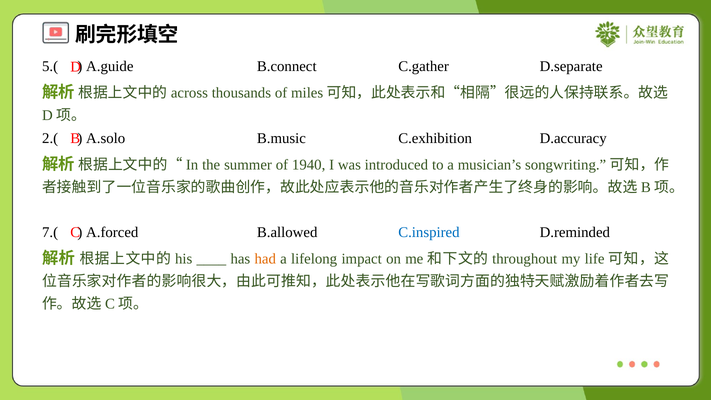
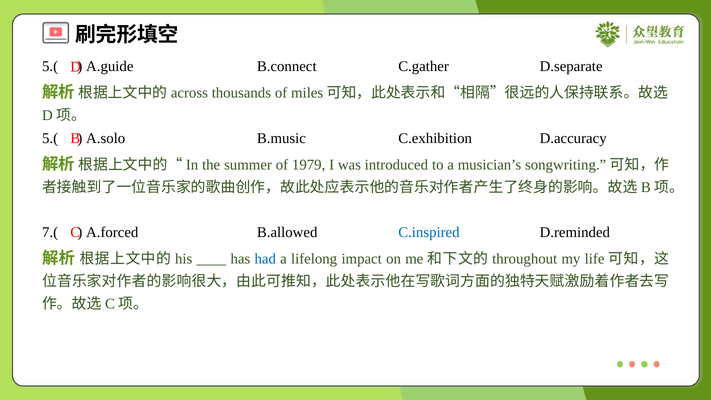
2.( at (50, 138): 2.( -> 5.(
1940: 1940 -> 1979
had colour: orange -> blue
